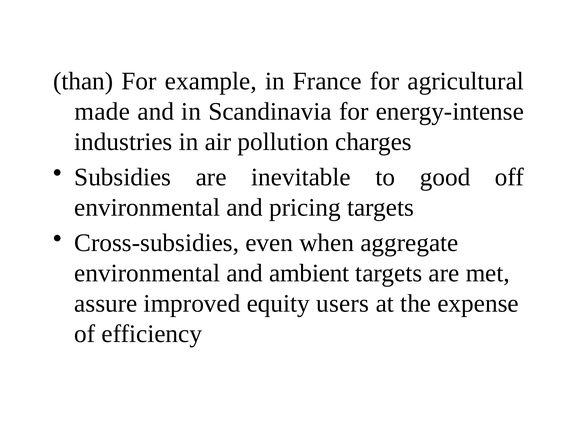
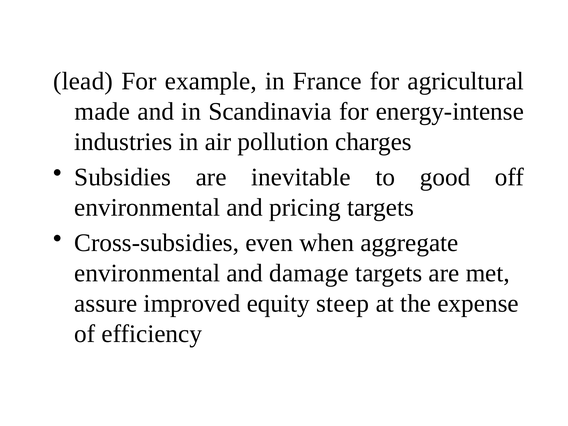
than: than -> lead
ambient: ambient -> damage
users: users -> steep
